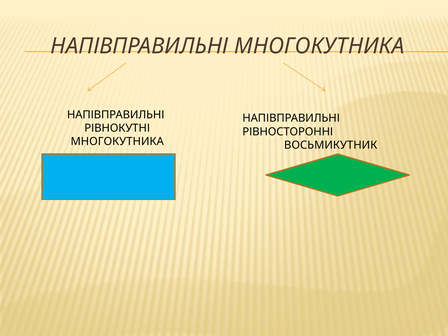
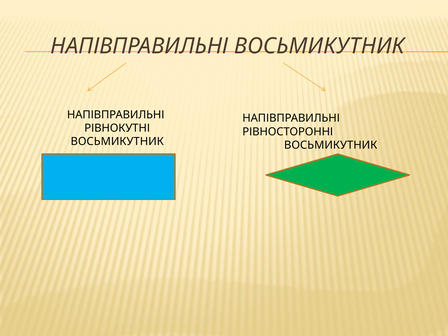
НАПІВПРАВИЛЬНІ МНОГОКУТНИКА: МНОГОКУТНИКА -> ВОСЬМИКУТНИК
МНОГОКУТНИКА at (117, 142): МНОГОКУТНИКА -> ВОСЬМИКУТНИК
